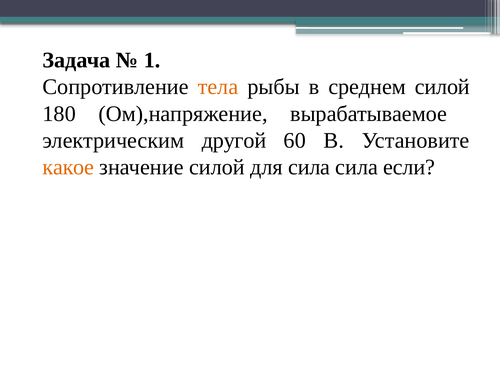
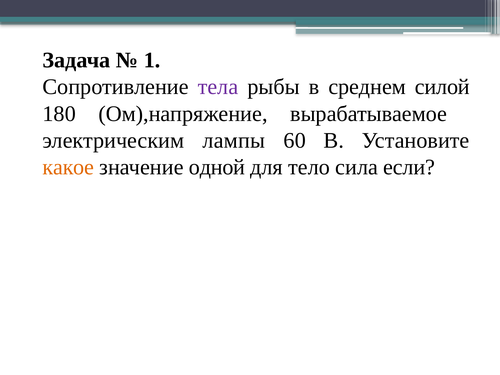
тела colour: orange -> purple
другой: другой -> лампы
значение силой: силой -> одной
для сила: сила -> тело
